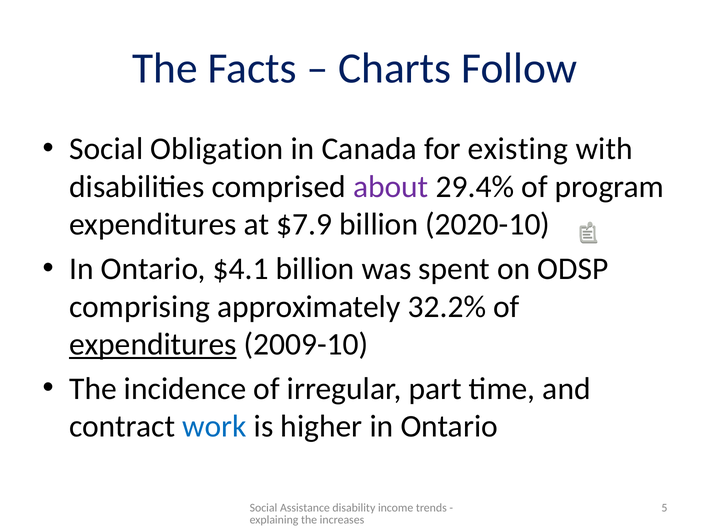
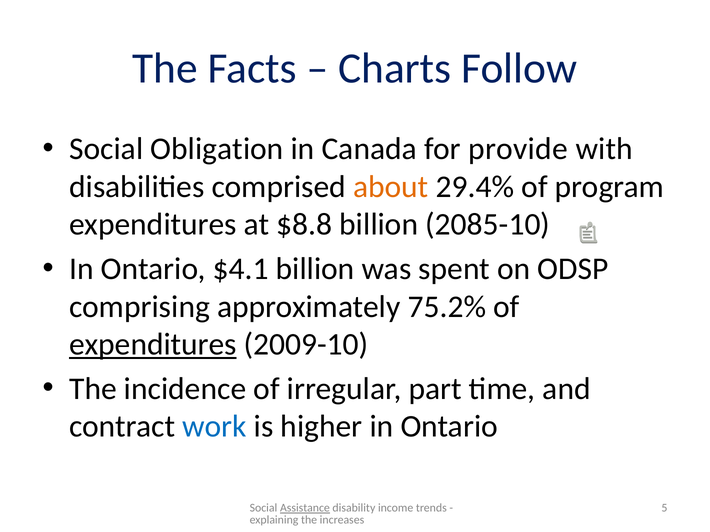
existing: existing -> provide
about colour: purple -> orange
$7.9: $7.9 -> $8.8
2020-10: 2020-10 -> 2085-10
32.2%: 32.2% -> 75.2%
Assistance underline: none -> present
